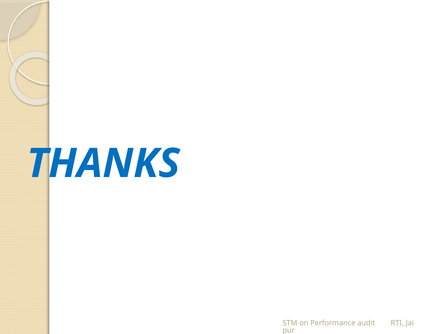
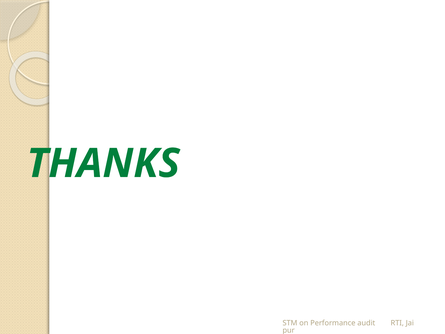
THANKS colour: blue -> green
